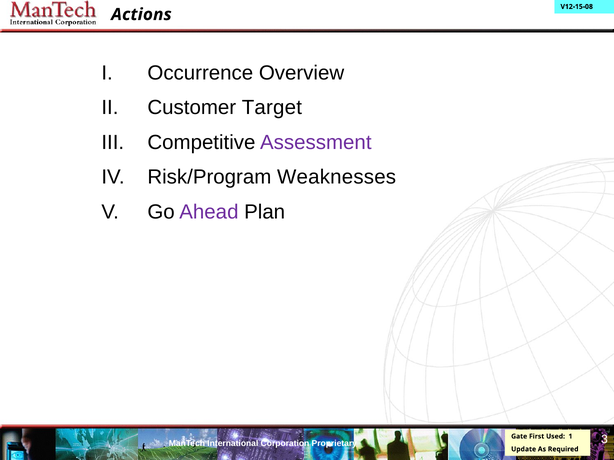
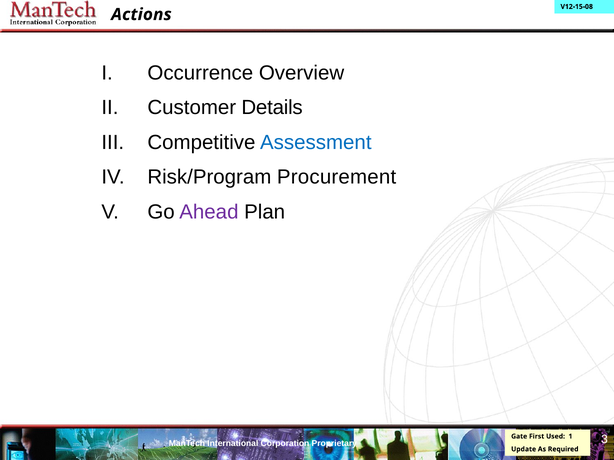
Target: Target -> Details
Assessment colour: purple -> blue
Weaknesses: Weaknesses -> Procurement
